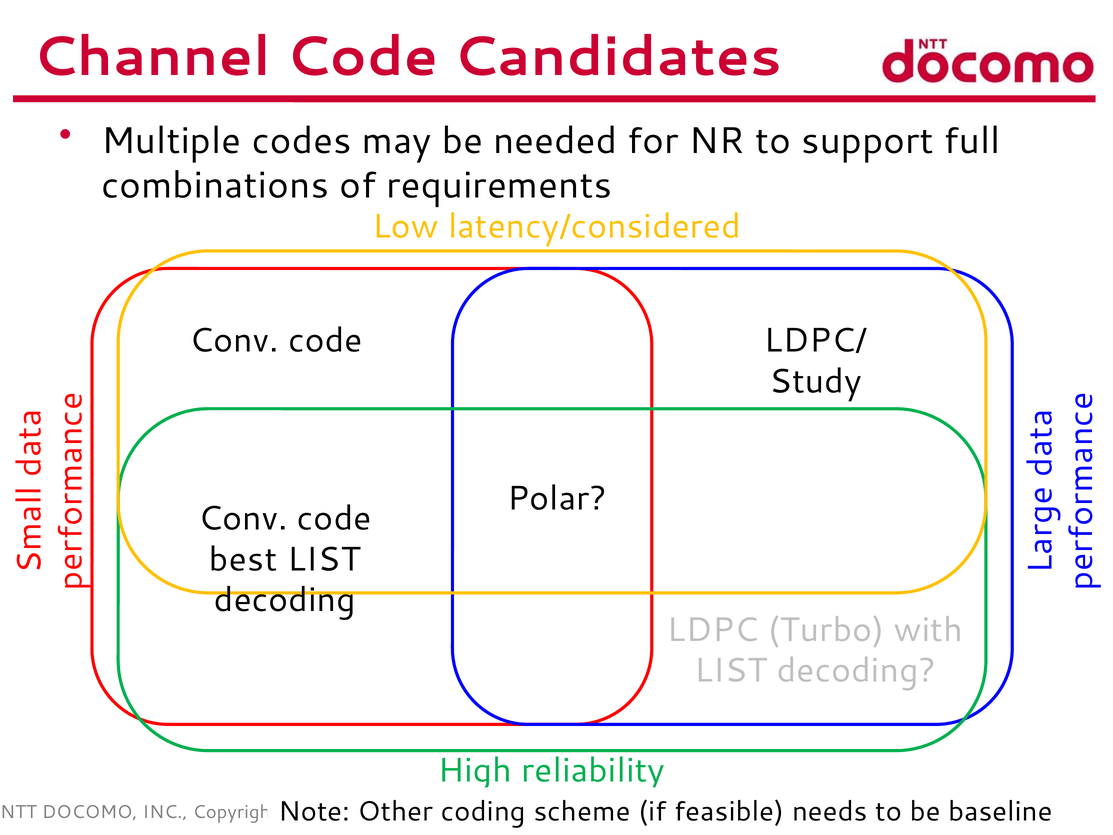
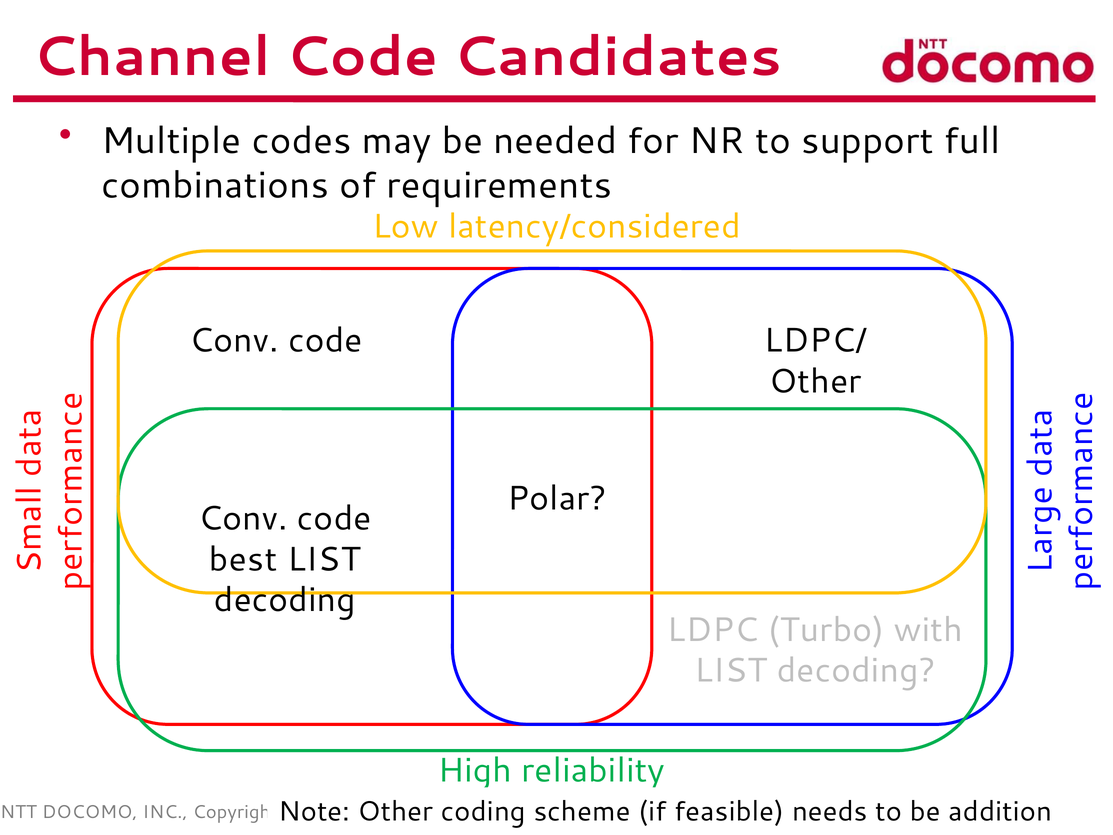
Study at (816, 381): Study -> Other
baseline: baseline -> addition
